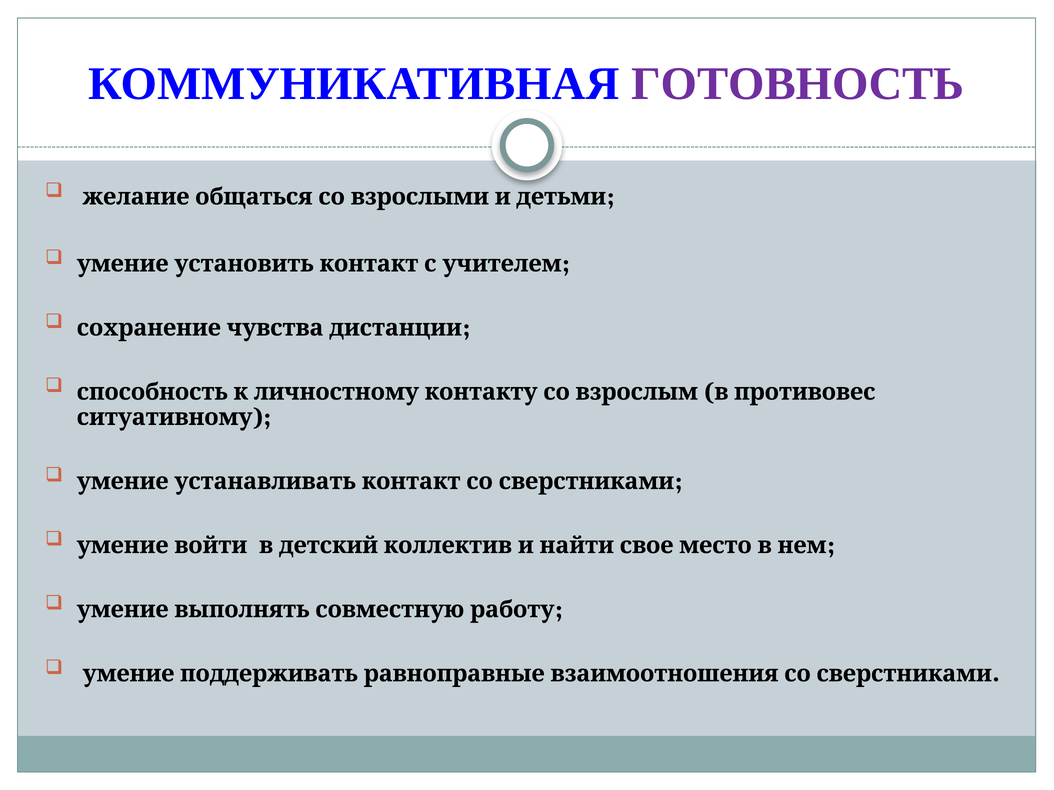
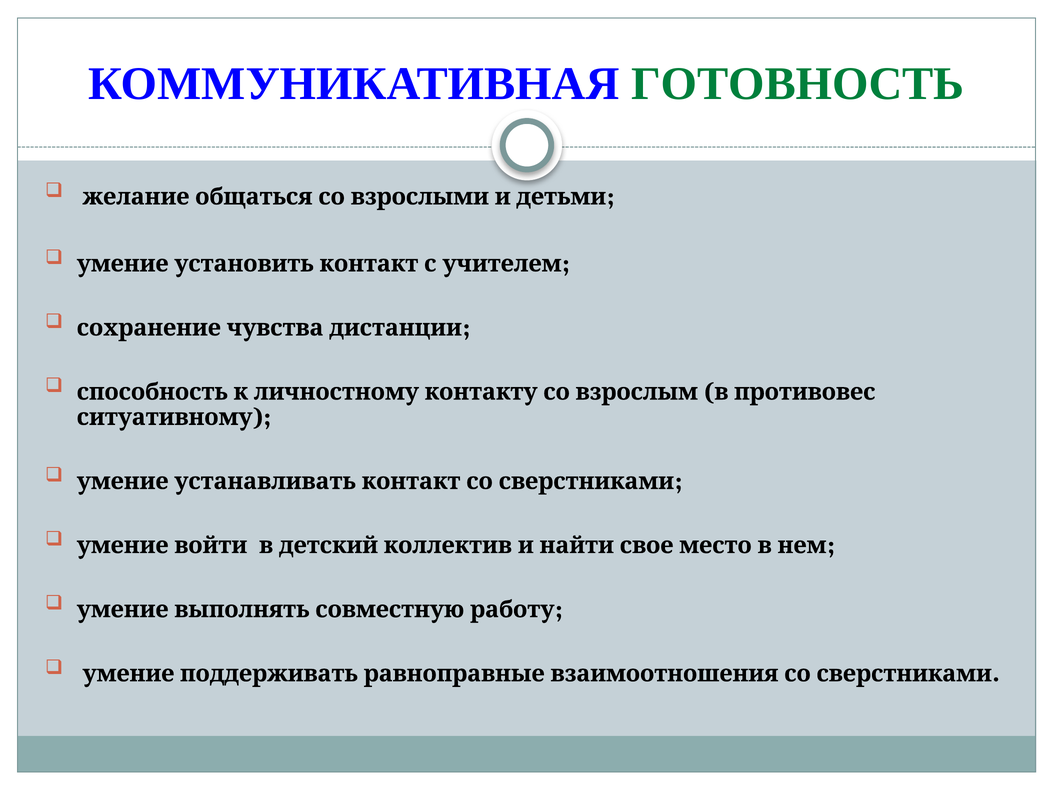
ГОТОВНОСТЬ colour: purple -> green
